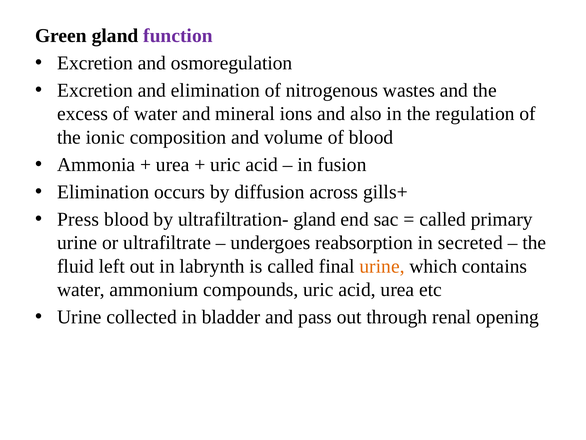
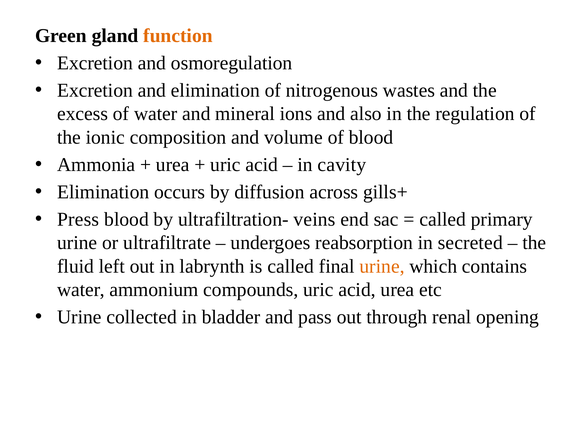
function colour: purple -> orange
fusion: fusion -> cavity
ultrafiltration- gland: gland -> veins
